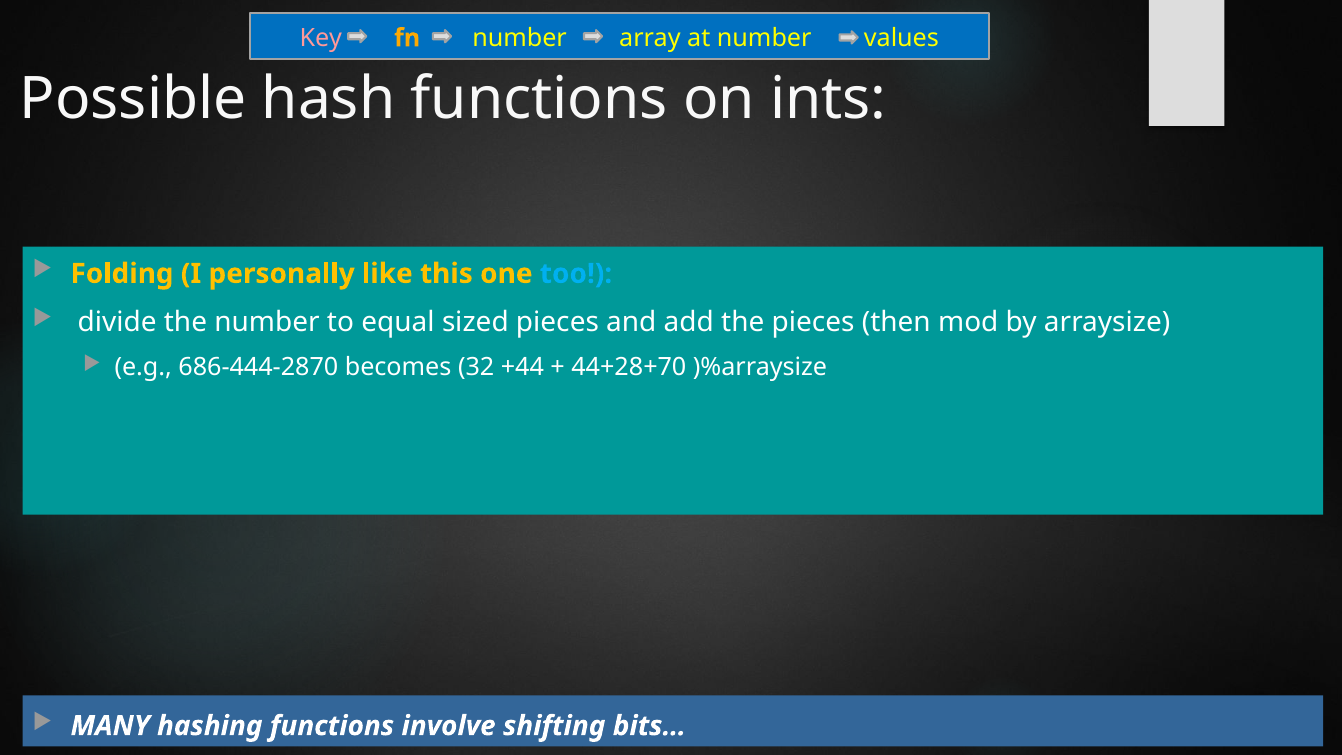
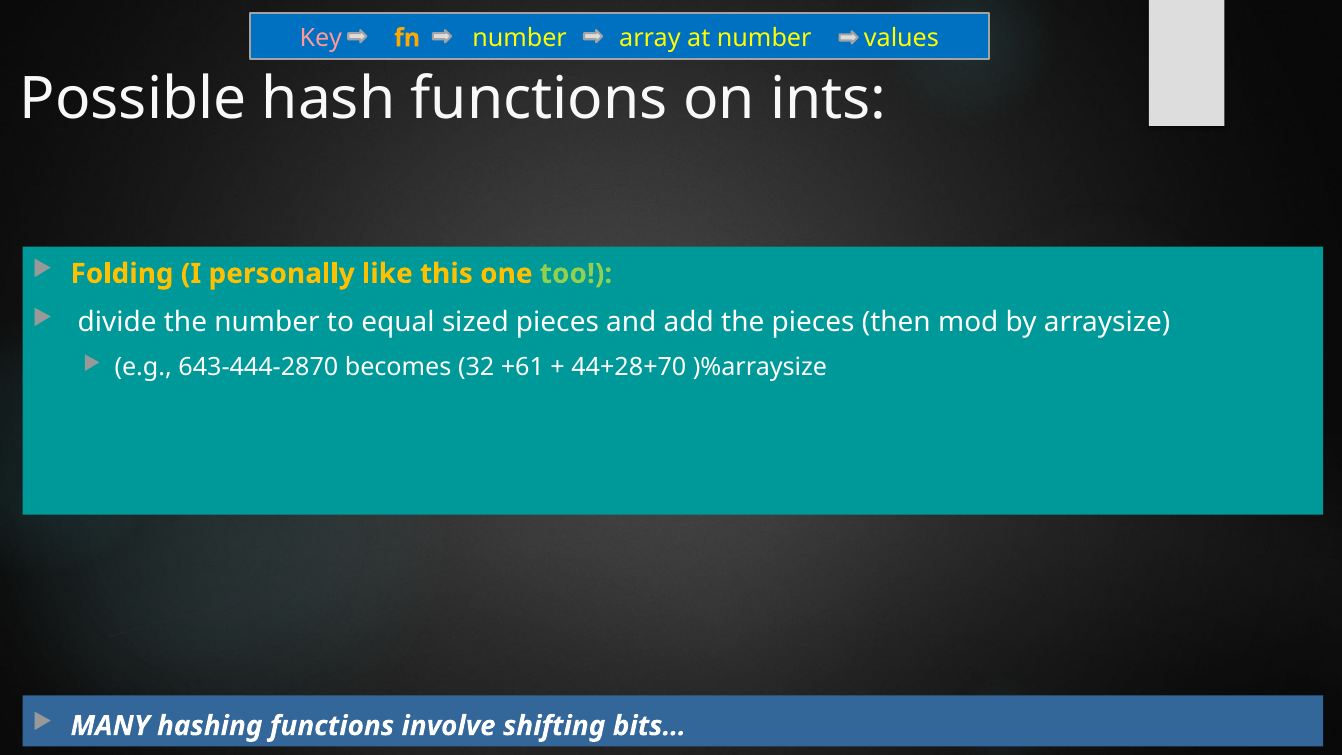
too colour: light blue -> light green
686-444-2870: 686-444-2870 -> 643-444-2870
+44: +44 -> +61
